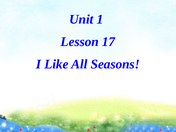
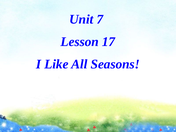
1: 1 -> 7
